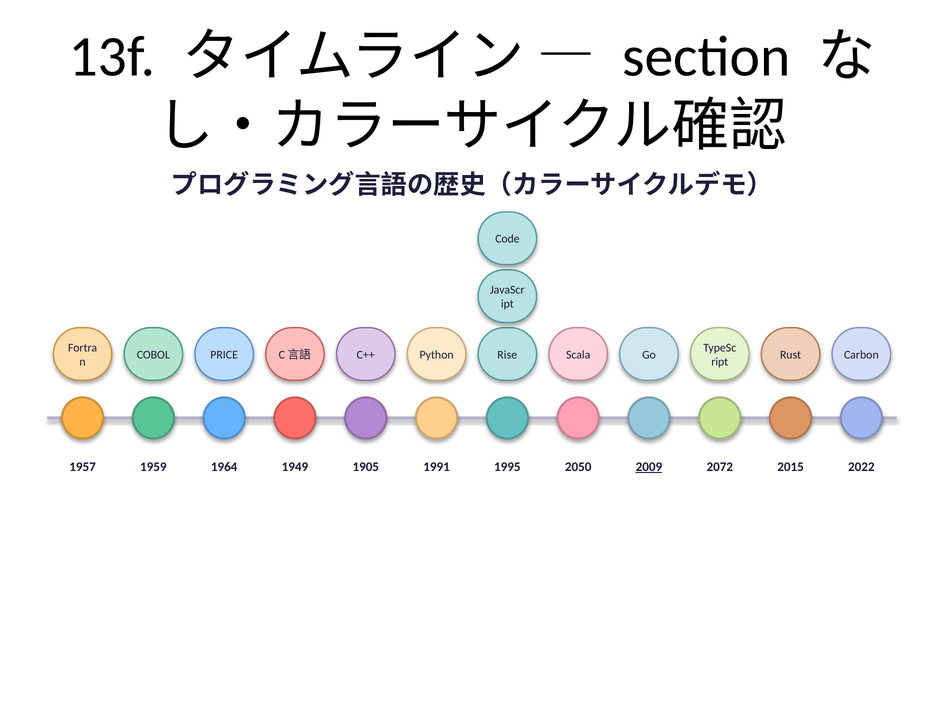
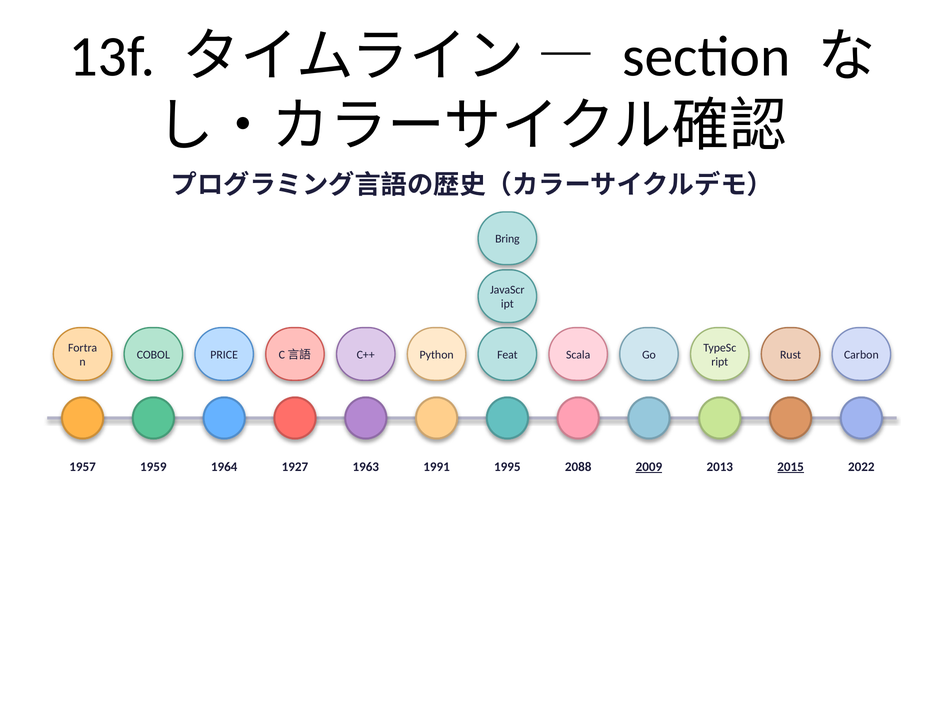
Code: Code -> Bring
Rise: Rise -> Feat
1949: 1949 -> 1927
1905: 1905 -> 1963
2050: 2050 -> 2088
2072: 2072 -> 2013
2015 underline: none -> present
